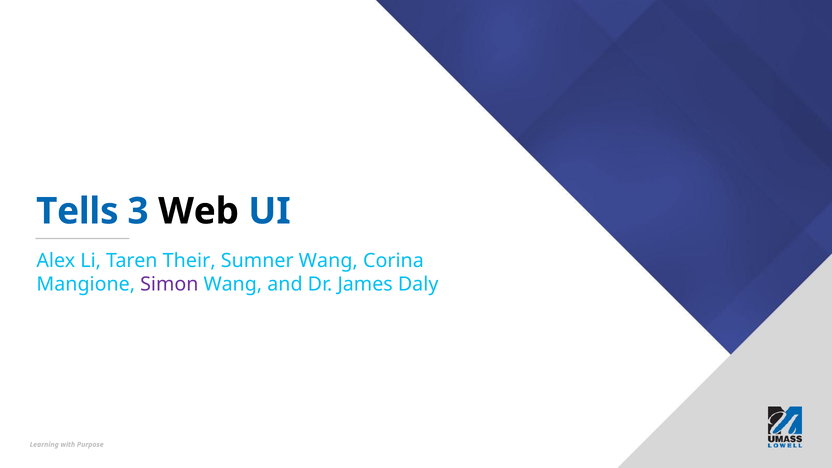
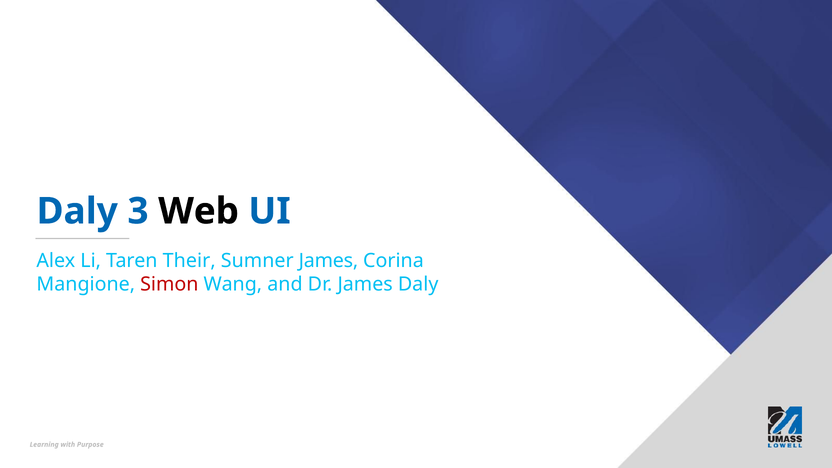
Tells at (77, 211): Tells -> Daly
Sumner Wang: Wang -> James
Simon colour: purple -> red
